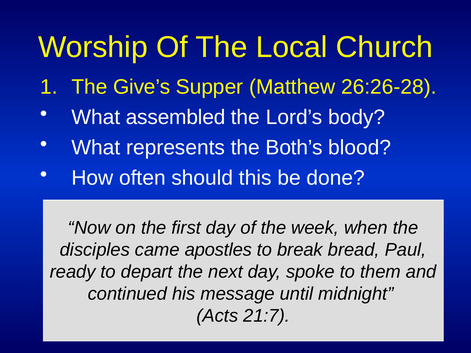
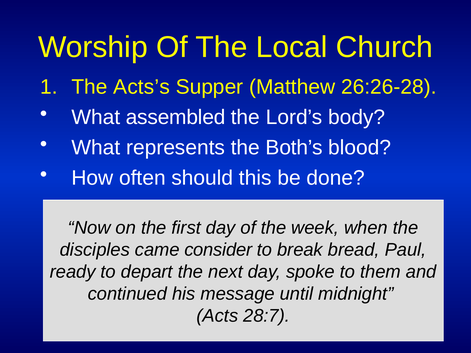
Give’s: Give’s -> Acts’s
apostles: apostles -> consider
21:7: 21:7 -> 28:7
